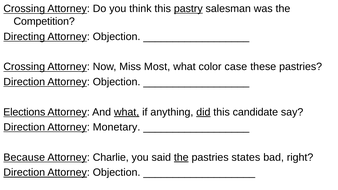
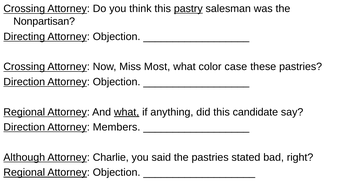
Competition: Competition -> Nonpartisan
Elections at (24, 112): Elections -> Regional
did underline: present -> none
Monetary: Monetary -> Members
Because: Because -> Although
the at (181, 158) underline: present -> none
states: states -> stated
Direction at (24, 173): Direction -> Regional
